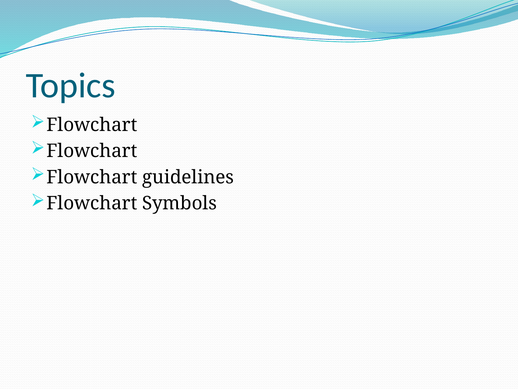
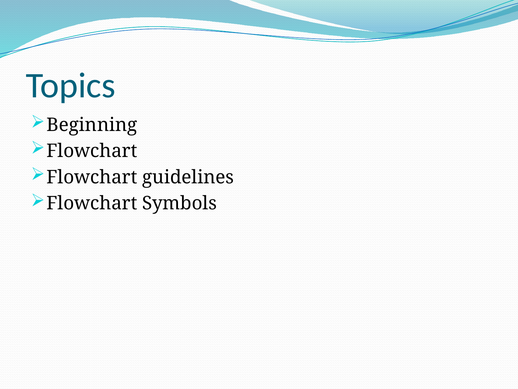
Flowchart at (92, 125): Flowchart -> Beginning
